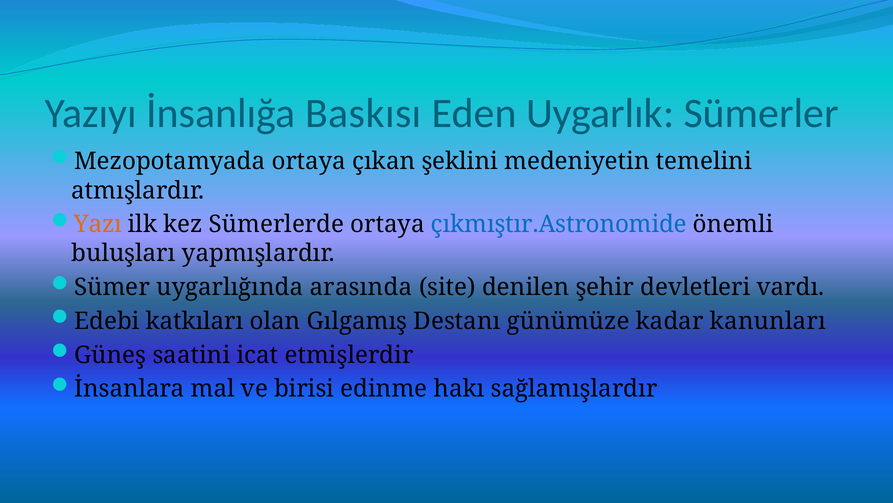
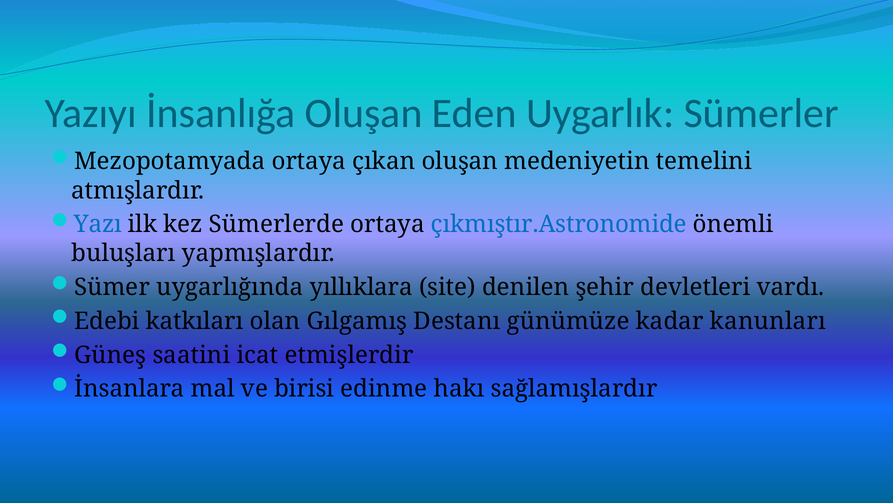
İnsanlığa Baskısı: Baskısı -> Oluşan
çıkan şeklini: şeklini -> oluşan
Yazı colour: orange -> blue
arasında: arasında -> yıllıklara
